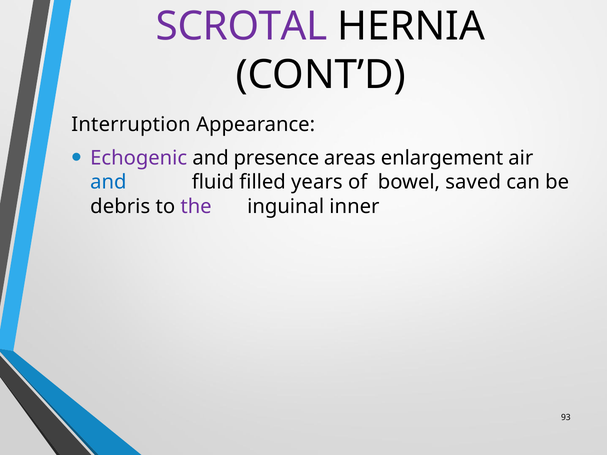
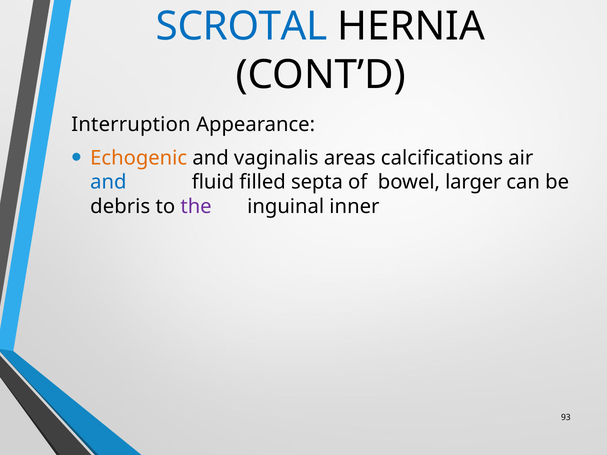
SCROTAL colour: purple -> blue
Echogenic colour: purple -> orange
presence: presence -> vaginalis
enlargement: enlargement -> calcifications
years: years -> septa
saved: saved -> larger
